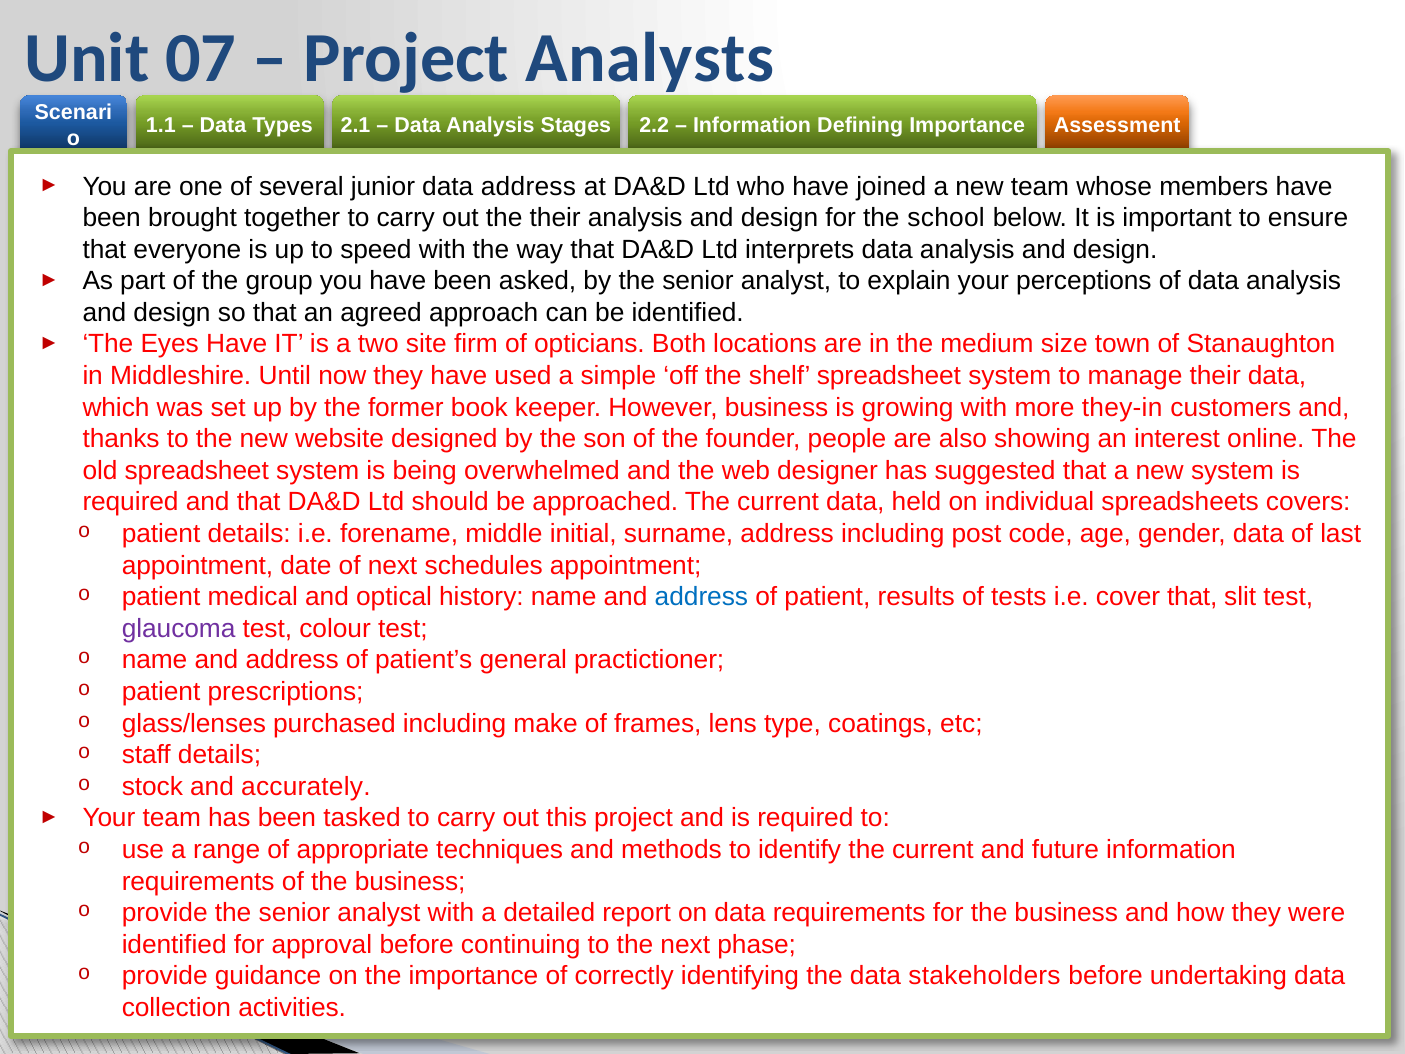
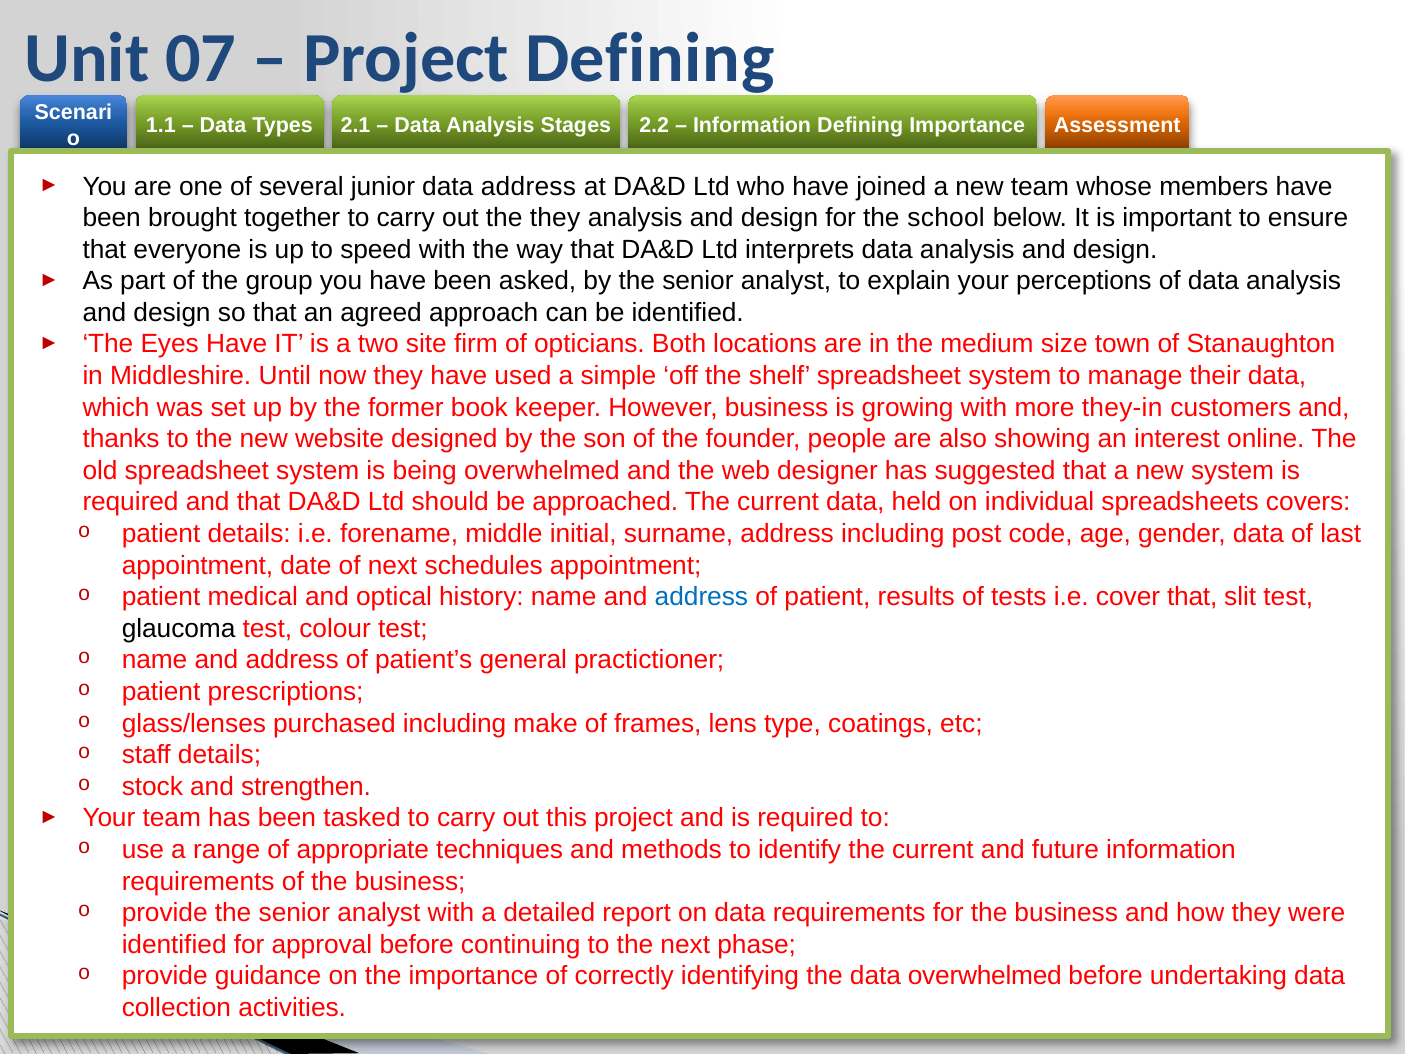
Project Analysts: Analysts -> Defining
the their: their -> they
glaucoma colour: purple -> black
accurately: accurately -> strengthen
data stakeholders: stakeholders -> overwhelmed
